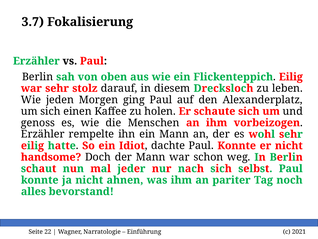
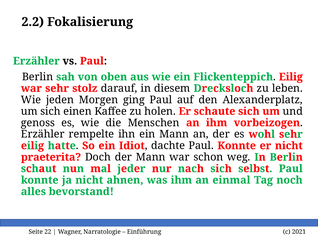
3.7: 3.7 -> 2.2
handsome: handsome -> praeterita
pariter: pariter -> einmal
